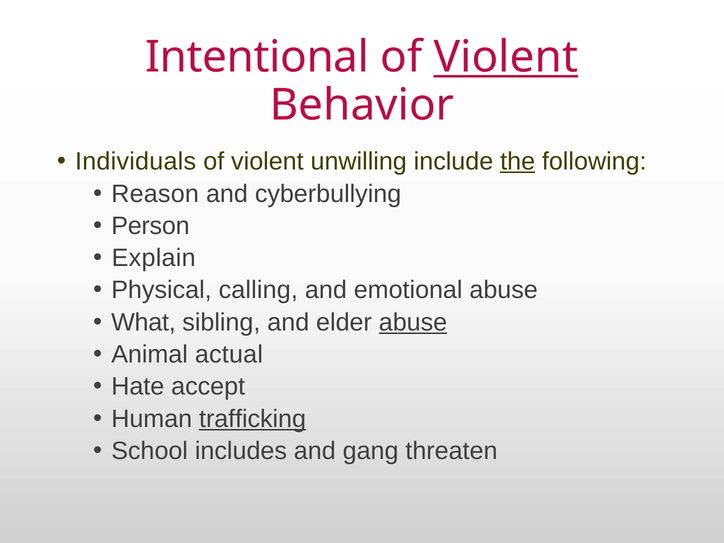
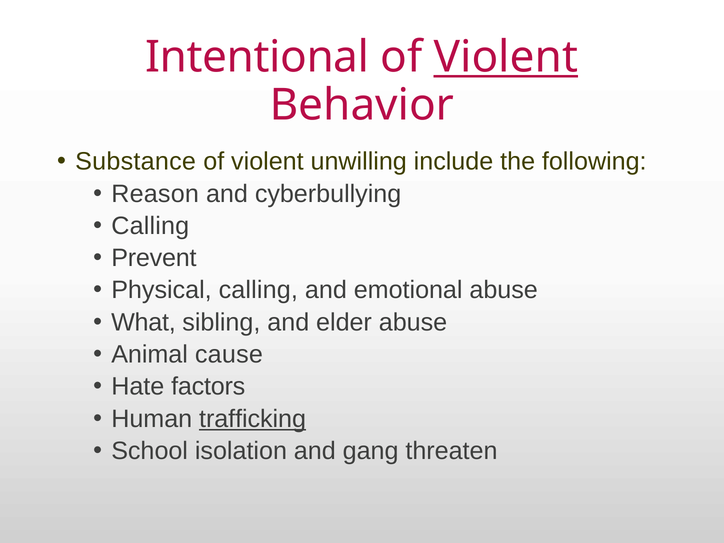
Individuals: Individuals -> Substance
the underline: present -> none
Person at (150, 226): Person -> Calling
Explain: Explain -> Prevent
abuse at (413, 322) underline: present -> none
actual: actual -> cause
accept: accept -> factors
includes: includes -> isolation
